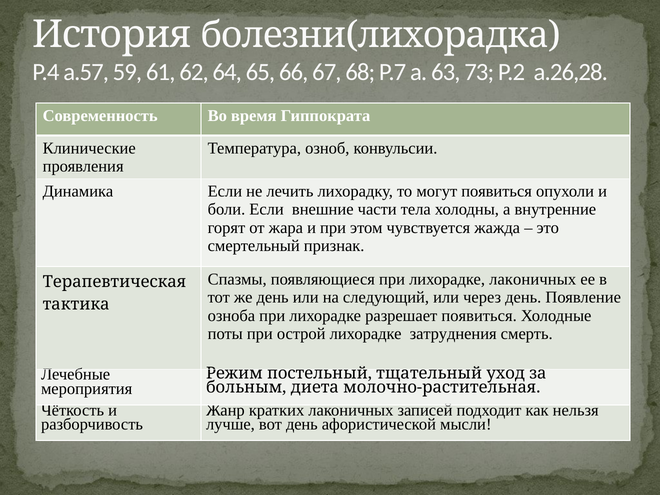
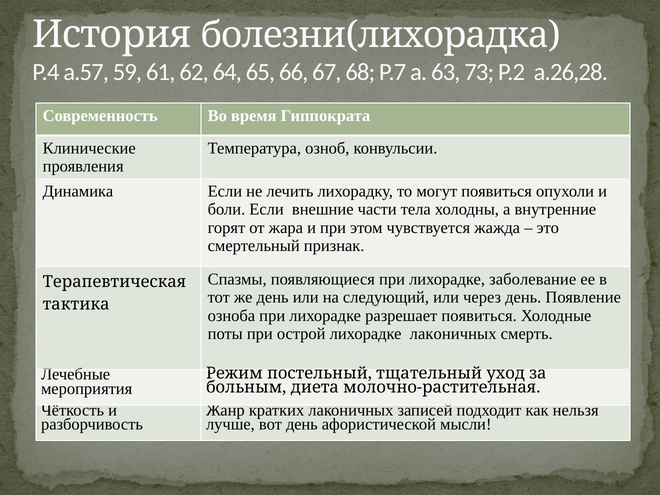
лихорадке лаконичных: лаконичных -> заболевание
лихорадке затруднения: затруднения -> лаконичных
